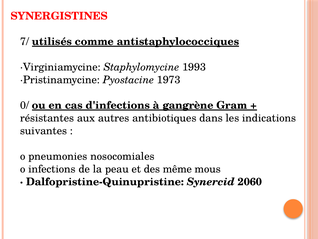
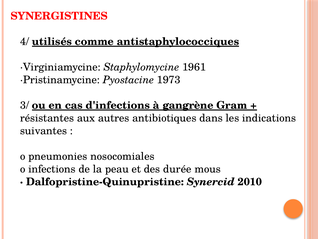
7/: 7/ -> 4/
1993: 1993 -> 1961
0/: 0/ -> 3/
même: même -> durée
2060: 2060 -> 2010
